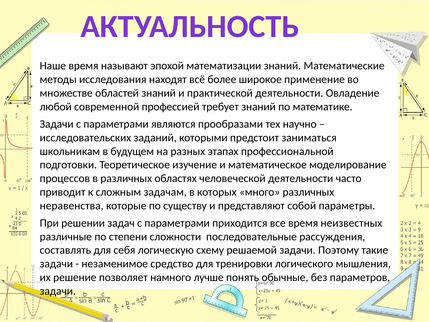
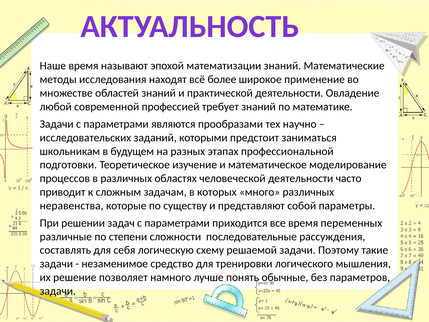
неизвестных: неизвестных -> переменных
